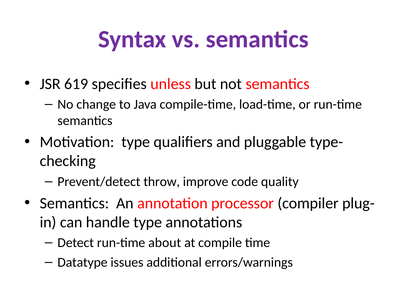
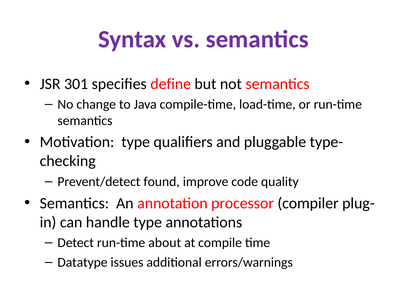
619: 619 -> 301
unless: unless -> define
throw: throw -> found
